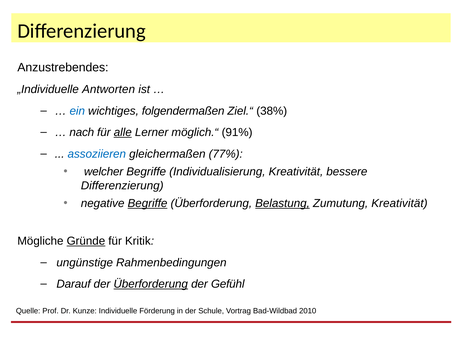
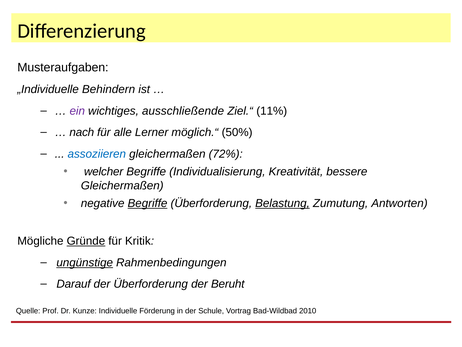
Anzustrebendes: Anzustrebendes -> Musteraufgaben
Antworten: Antworten -> Behindern
ein colour: blue -> purple
folgendermaßen: folgendermaßen -> ausschließende
38%: 38% -> 11%
alle underline: present -> none
91%: 91% -> 50%
77%: 77% -> 72%
Differenzierung at (122, 185): Differenzierung -> Gleichermaßen
Zumutung Kreativität: Kreativität -> Antworten
ungünstige underline: none -> present
Überforderung at (151, 284) underline: present -> none
Gefühl: Gefühl -> Beruht
